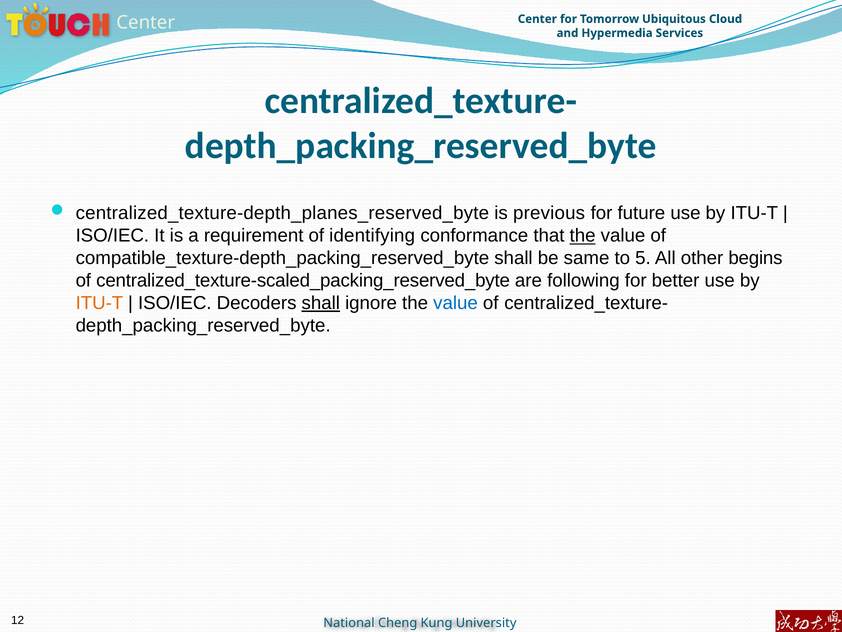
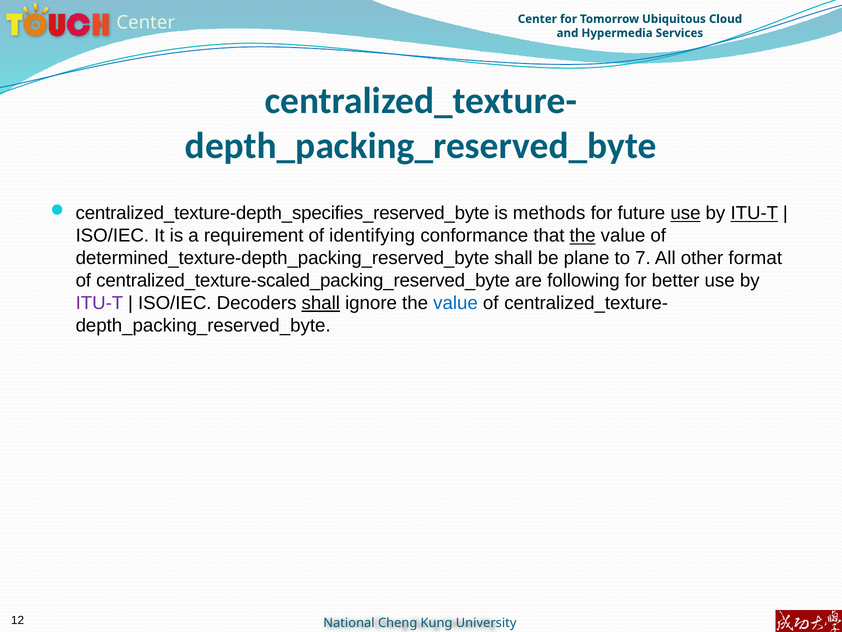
centralized_texture-depth_planes_reserved_byte: centralized_texture-depth_planes_reserved_byte -> centralized_texture-depth_specifies_reserved_byte
previous: previous -> methods
use at (685, 213) underline: none -> present
ITU-T at (754, 213) underline: none -> present
compatible_texture-depth_packing_reserved_byte: compatible_texture-depth_packing_reserved_byte -> determined_texture-depth_packing_reserved_byte
same: same -> plane
5: 5 -> 7
begins: begins -> format
ITU-T at (99, 303) colour: orange -> purple
